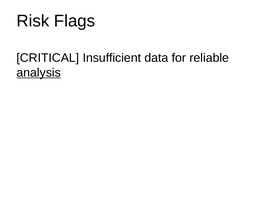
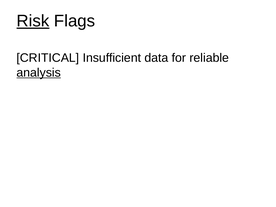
Risk underline: none -> present
